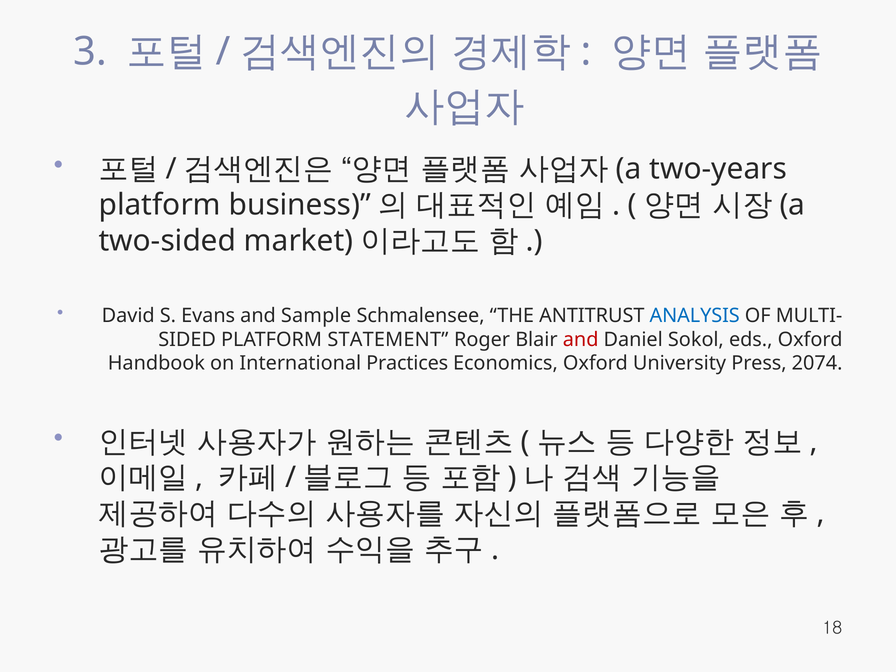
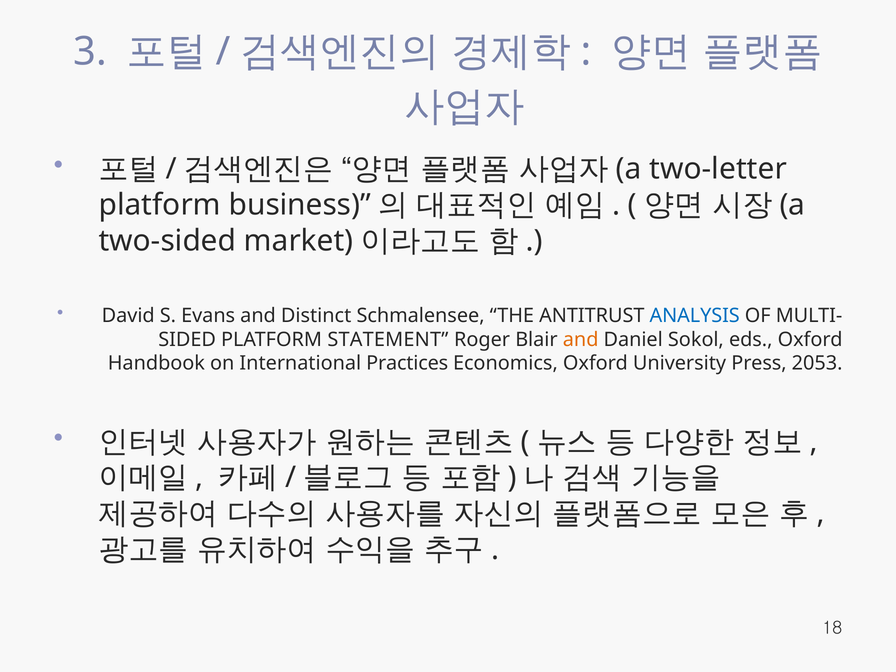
two-years: two-years -> two-letter
Sample: Sample -> Distinct
and at (581, 340) colour: red -> orange
2074: 2074 -> 2053
